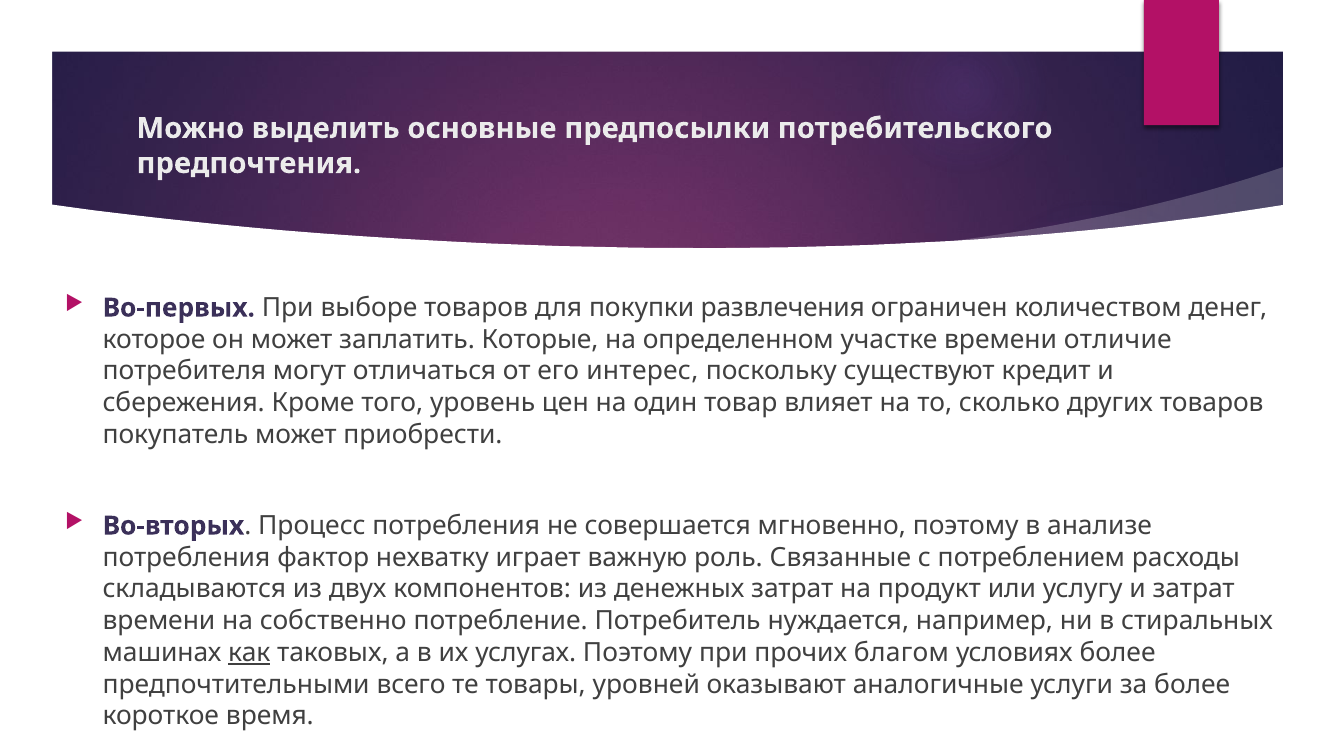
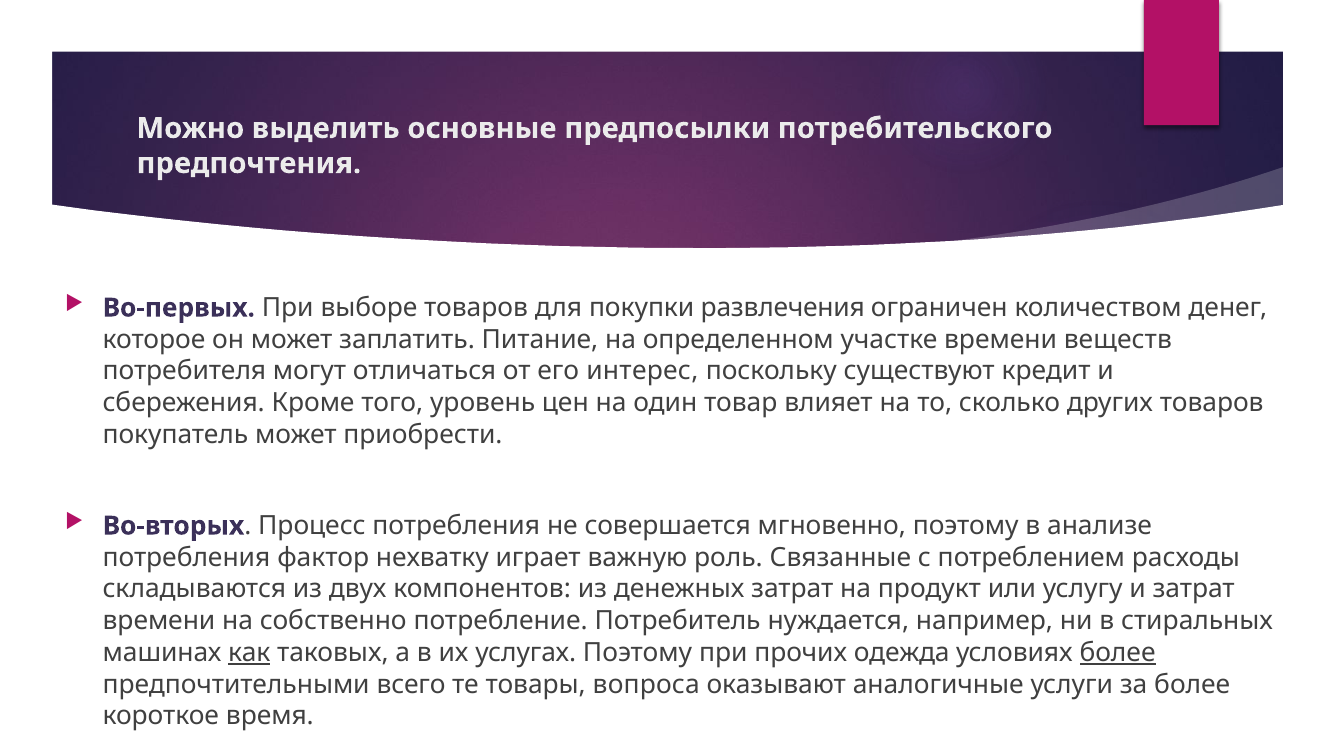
Которые: Которые -> Питание
отличие: отличие -> веществ
благом: благом -> одежда
более at (1118, 653) underline: none -> present
уровней: уровней -> вопроса
